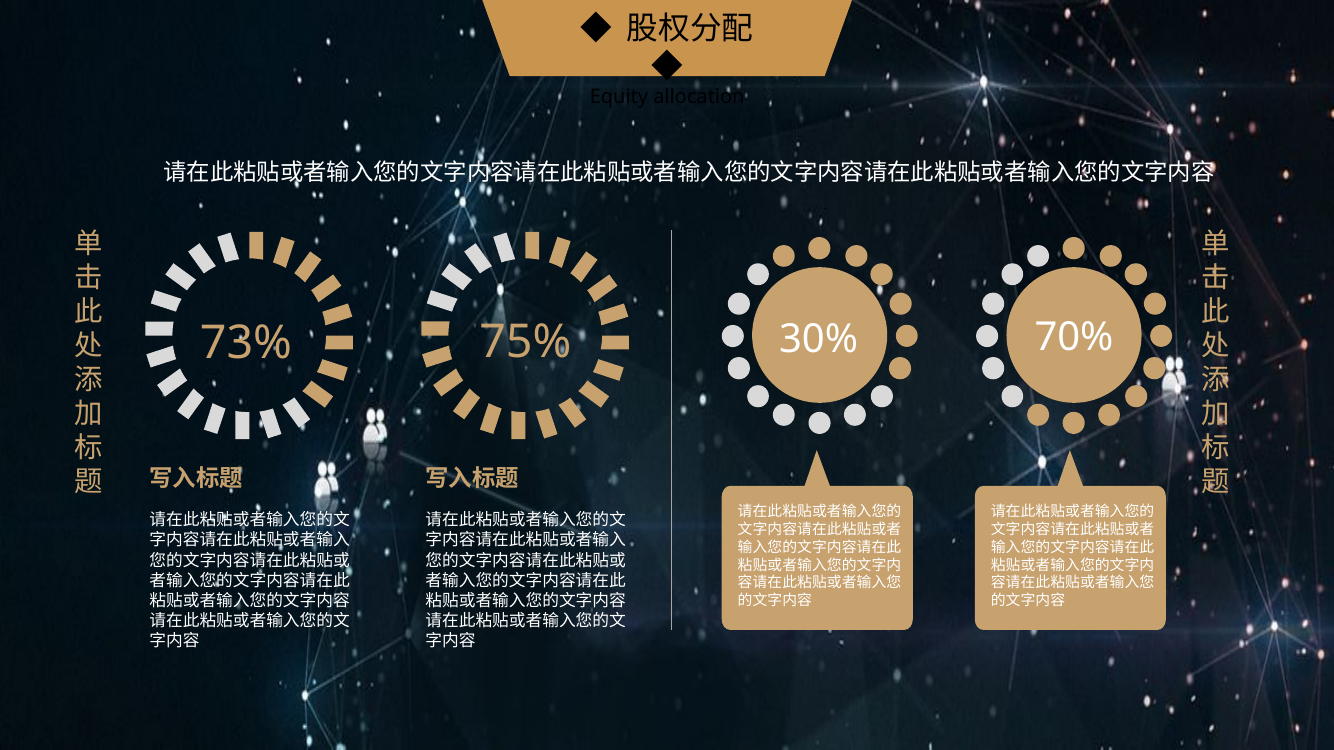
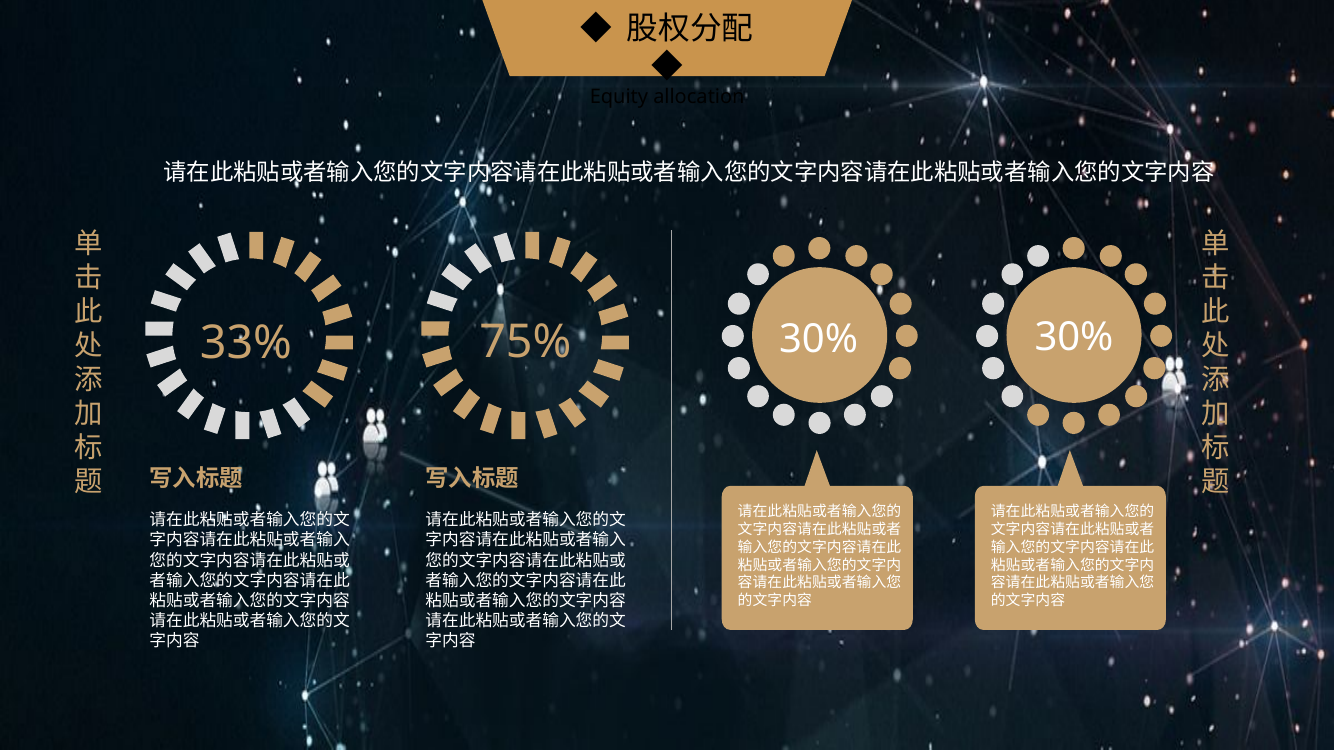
30% 70%: 70% -> 30%
73%: 73% -> 33%
